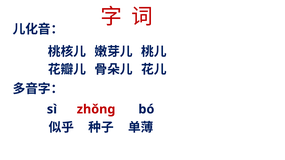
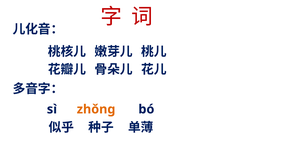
zhǒng colour: red -> orange
